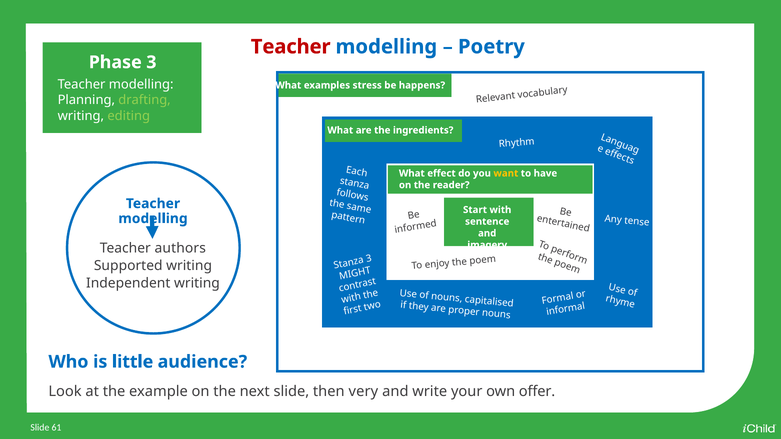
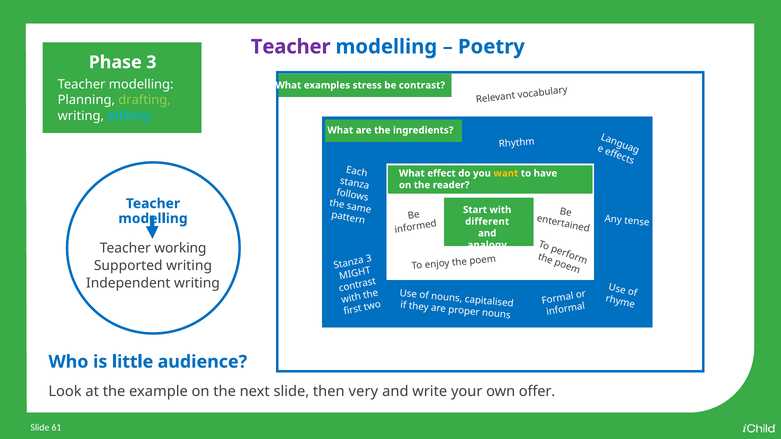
Teacher at (291, 47) colour: red -> purple
be happens: happens -> contrast
editing colour: light green -> light blue
sentence: sentence -> different
imagery: imagery -> analogy
authors: authors -> working
